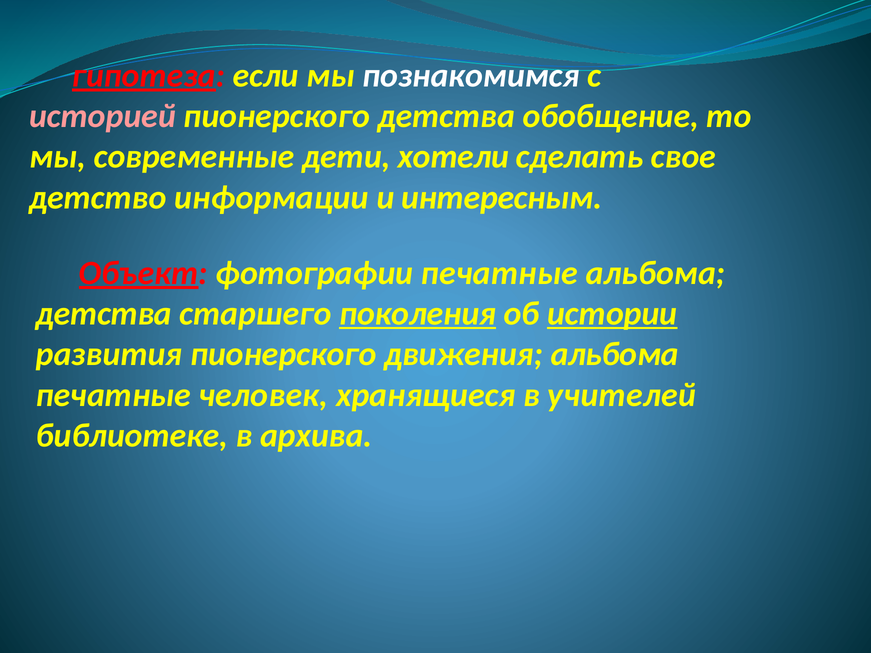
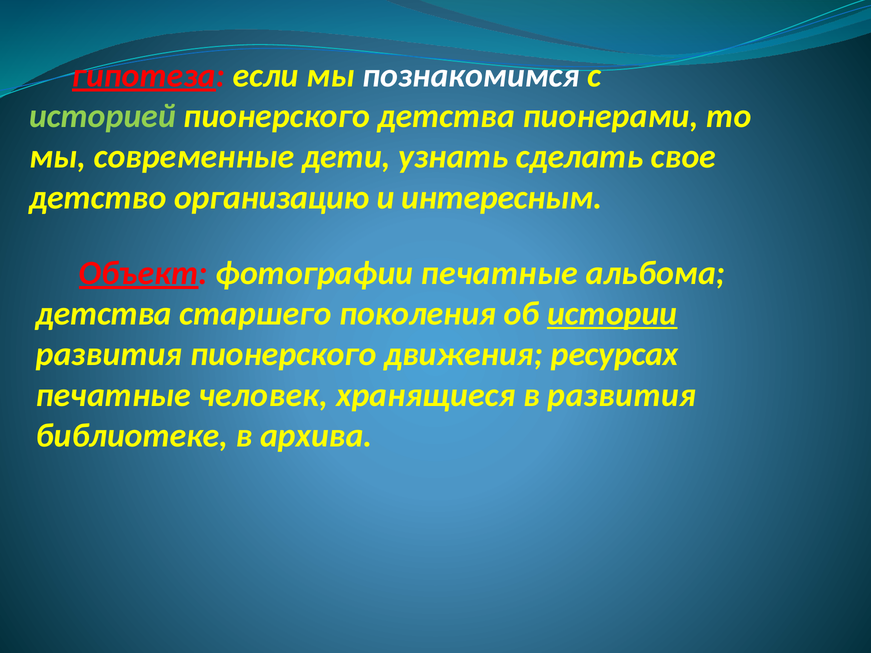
историей colour: pink -> light green
обобщение: обобщение -> пионерами
хотели: хотели -> узнать
информации: информации -> организацию
поколения underline: present -> none
движения альбома: альбома -> ресурсах
в учителей: учителей -> развития
